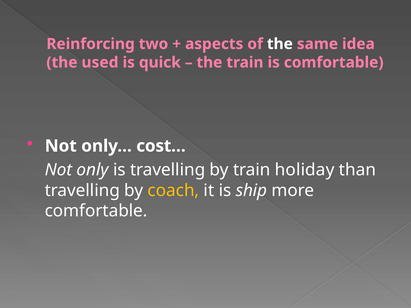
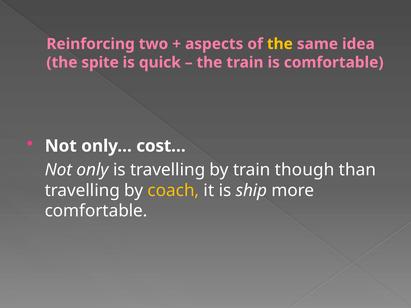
the at (280, 44) colour: white -> yellow
used: used -> spite
holiday: holiday -> though
